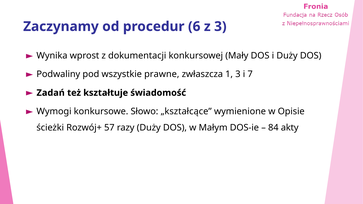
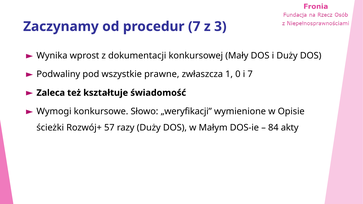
procedur 6: 6 -> 7
1 3: 3 -> 0
Zadań: Zadań -> Zaleca
„kształcące: „kształcące -> „weryfikacji
